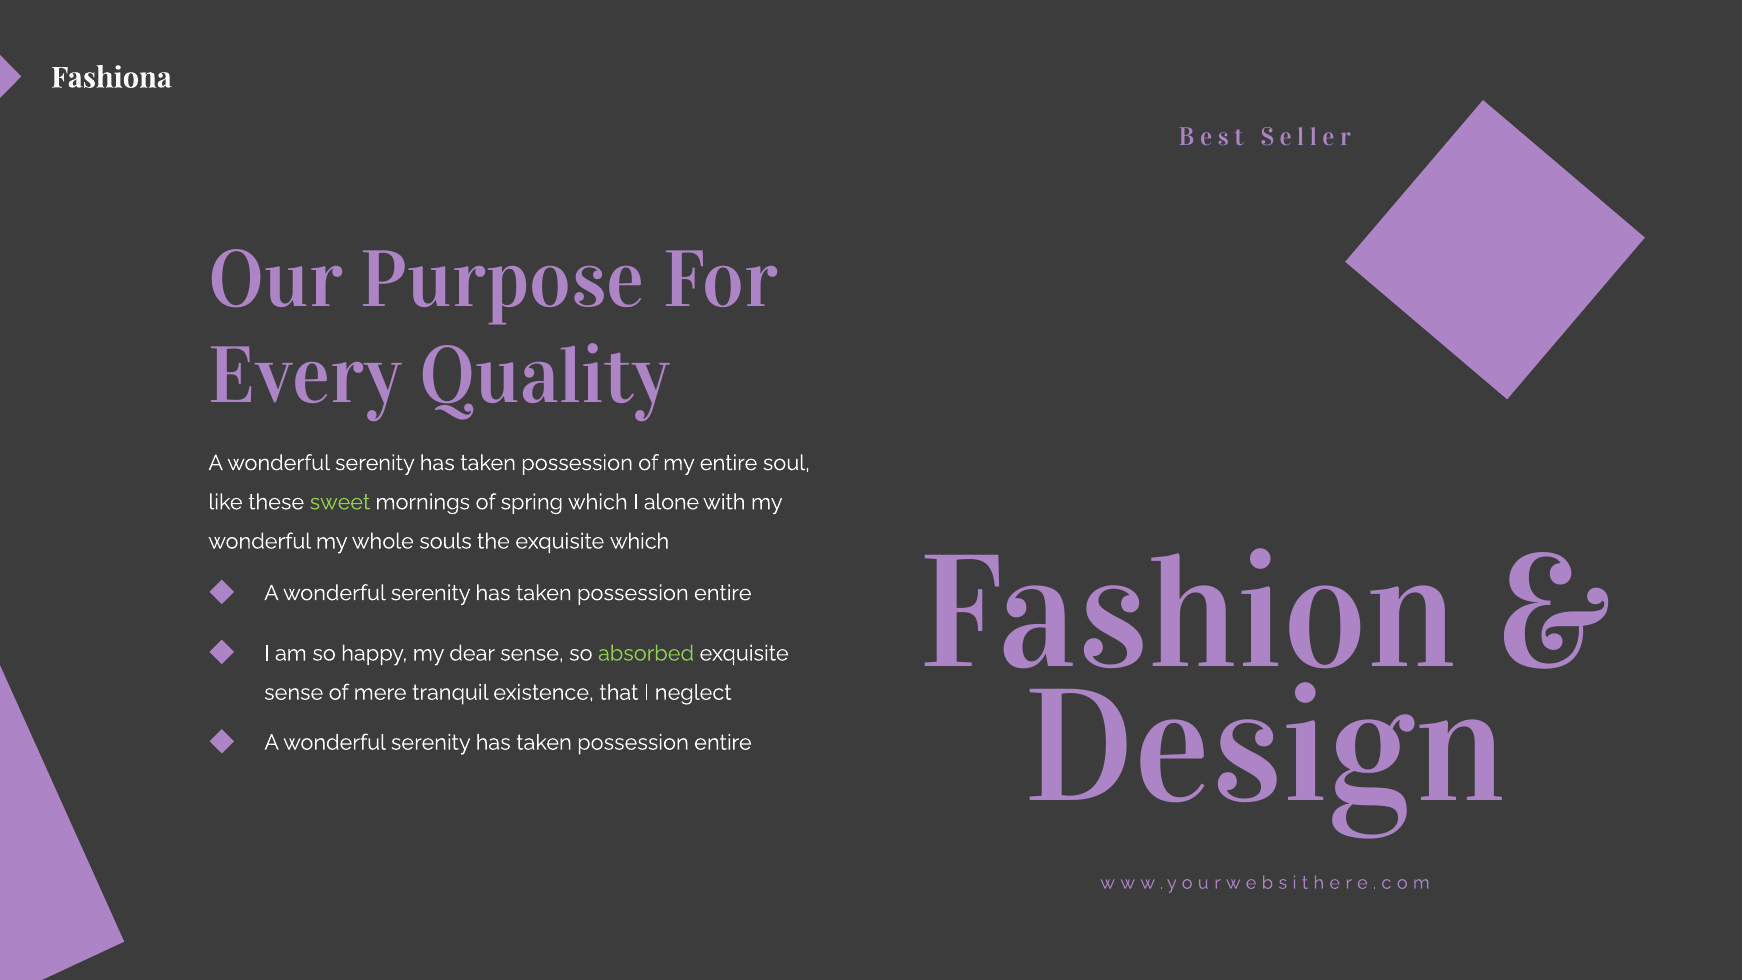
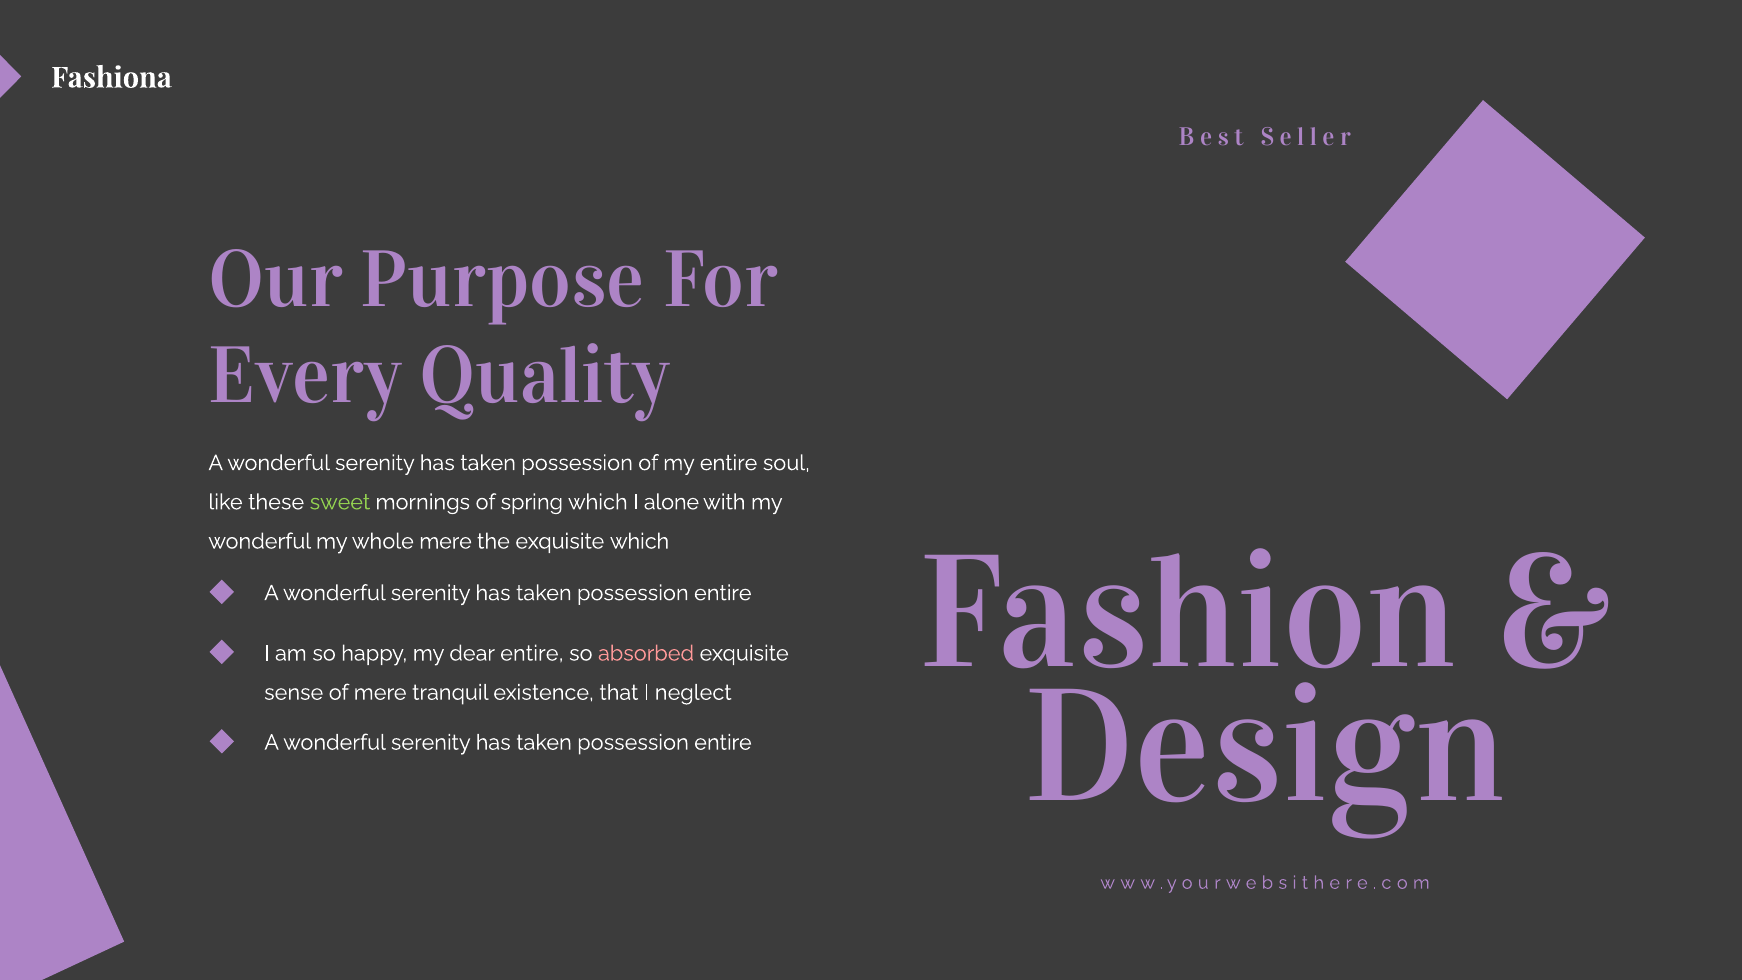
whole souls: souls -> mere
dear sense: sense -> entire
absorbed colour: light green -> pink
